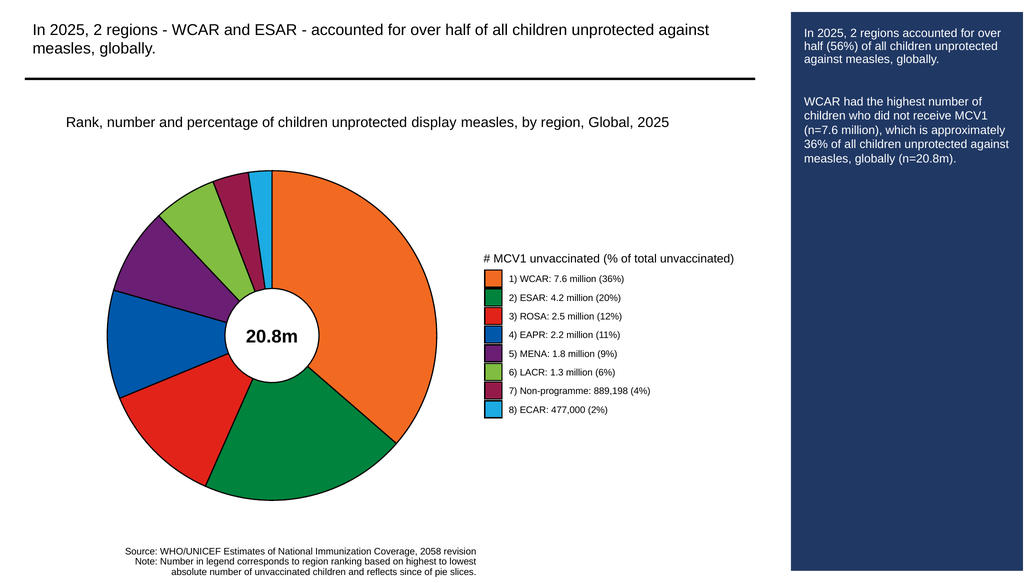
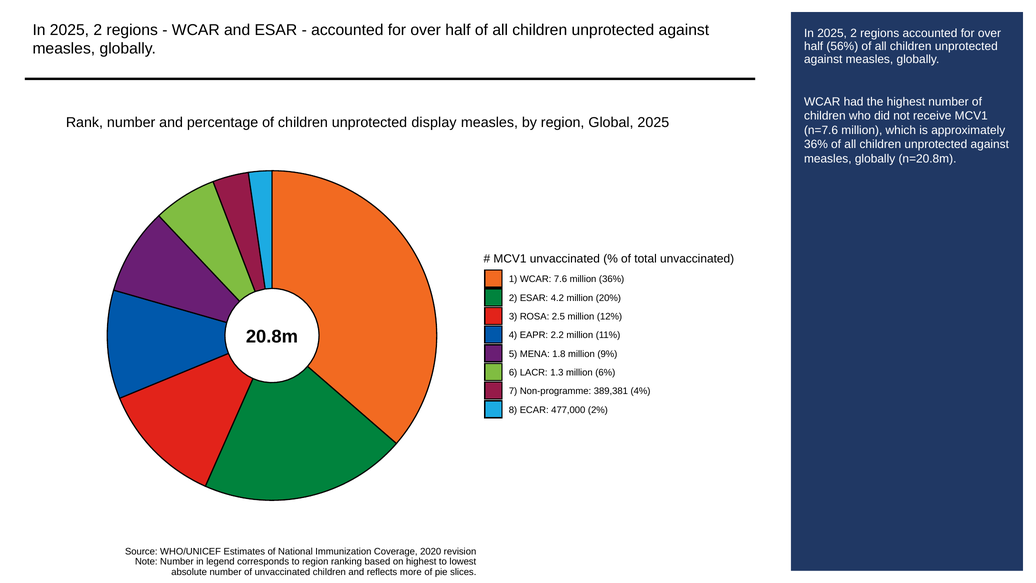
889,198: 889,198 -> 389,381
2058: 2058 -> 2020
since: since -> more
